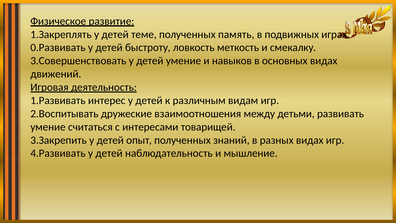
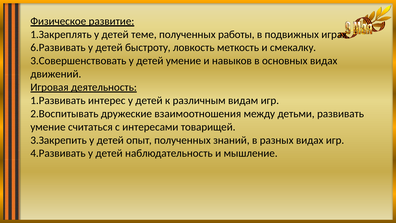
память: память -> работы
0.Развивать: 0.Развивать -> 6.Развивать
